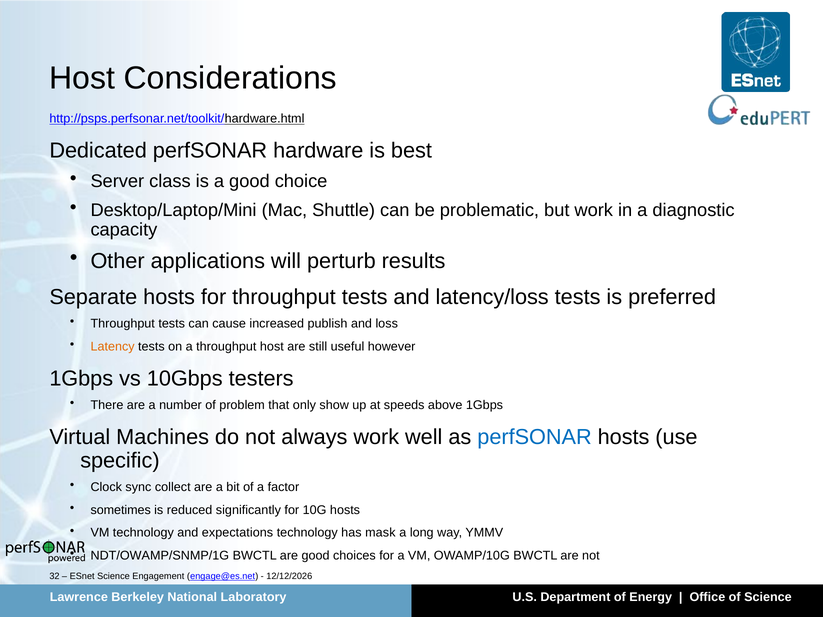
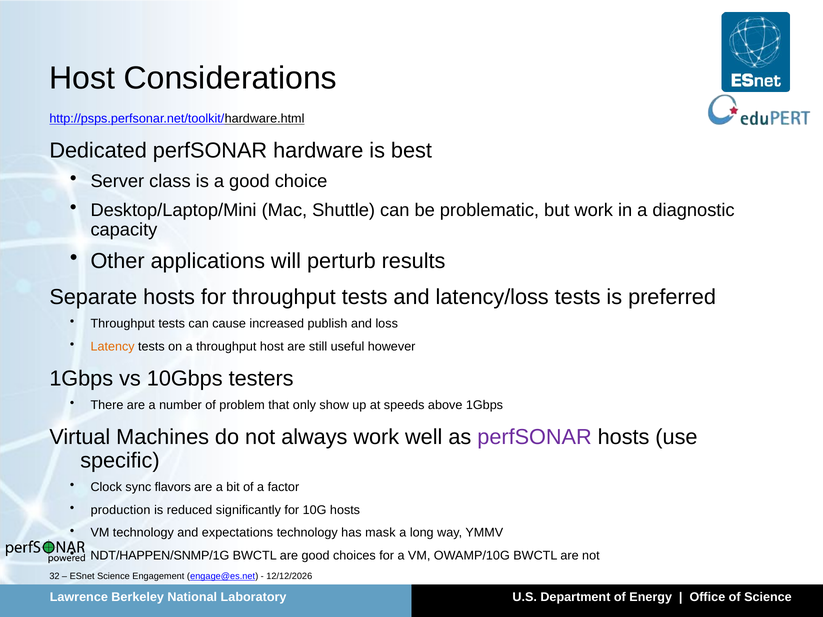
perfSONAR at (535, 437) colour: blue -> purple
collect: collect -> flavors
sometimes: sometimes -> production
NDT/OWAMP/SNMP/1G: NDT/OWAMP/SNMP/1G -> NDT/HAPPEN/SNMP/1G
